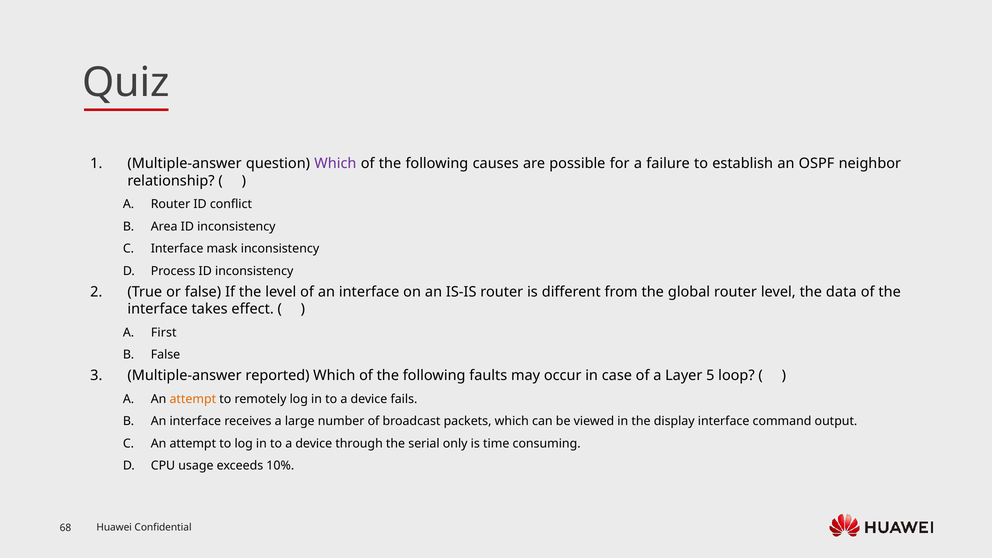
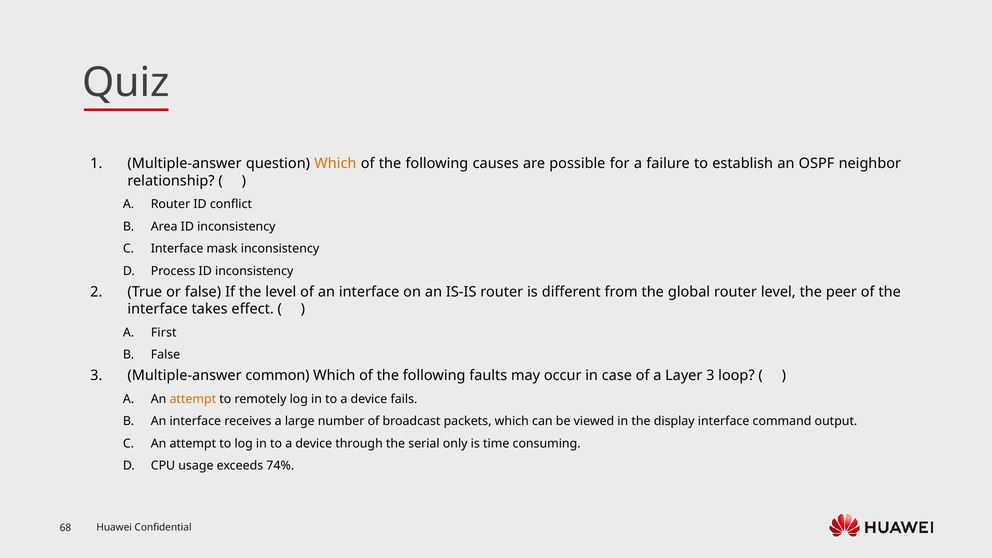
Which at (335, 163) colour: purple -> orange
data: data -> peer
reported: reported -> common
Layer 5: 5 -> 3
10%: 10% -> 74%
